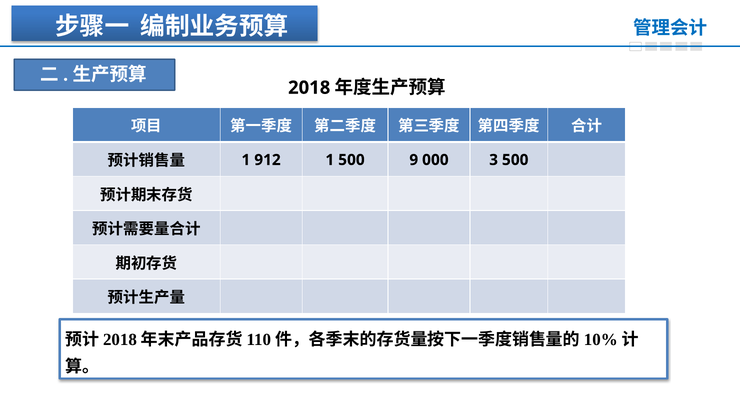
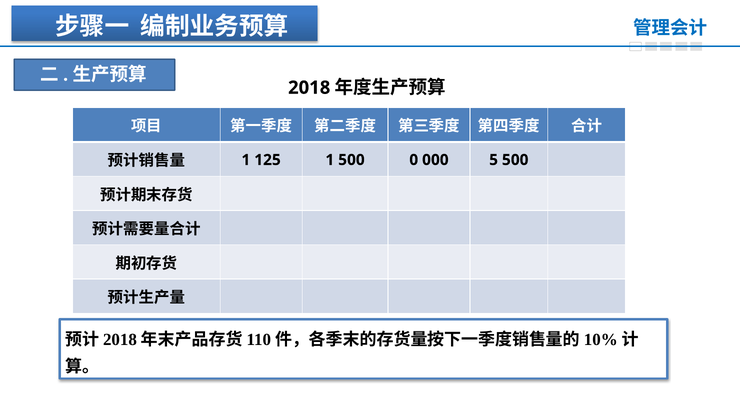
912: 912 -> 125
9: 9 -> 0
3: 3 -> 5
